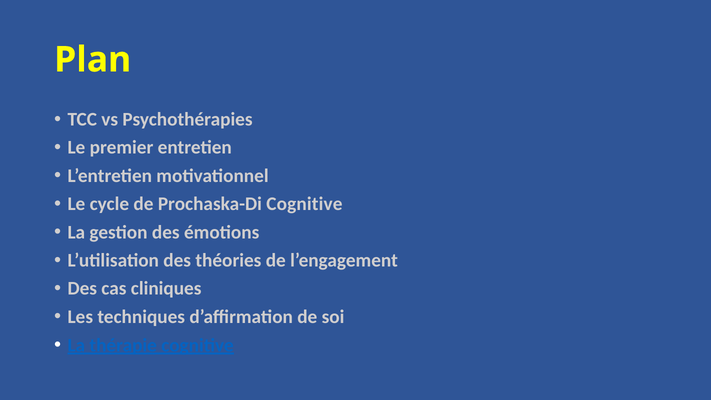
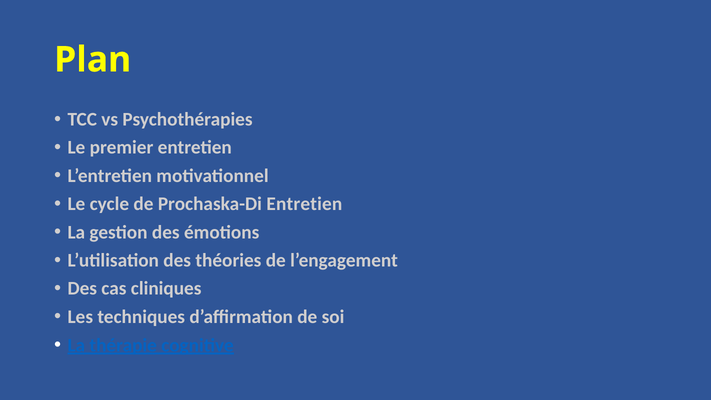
Prochaska-Di Cognitive: Cognitive -> Entretien
